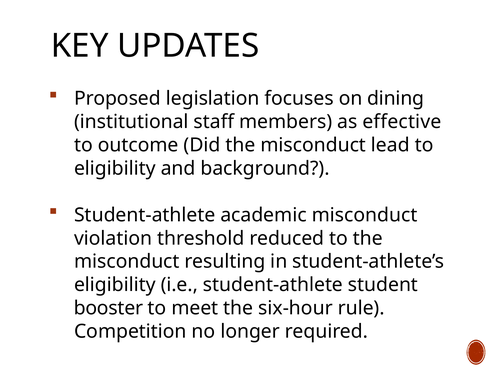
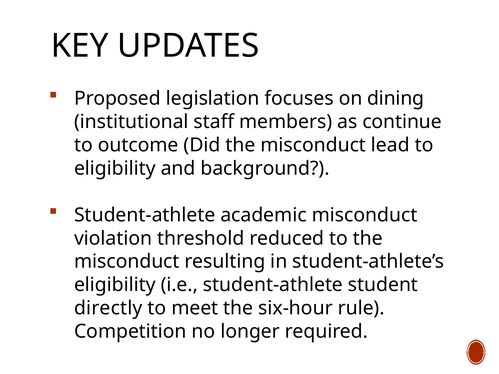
effective: effective -> continue
booster: booster -> directly
